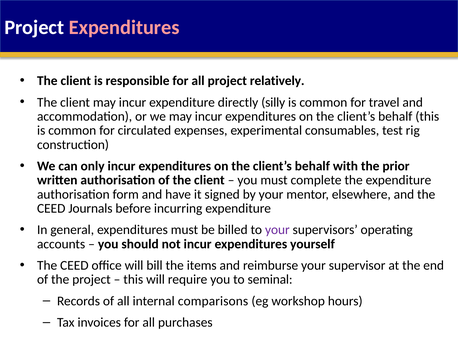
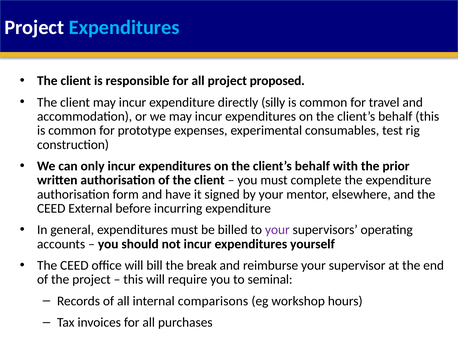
Expenditures at (124, 27) colour: pink -> light blue
relatively: relatively -> proposed
circulated: circulated -> prototype
Journals: Journals -> External
items: items -> break
